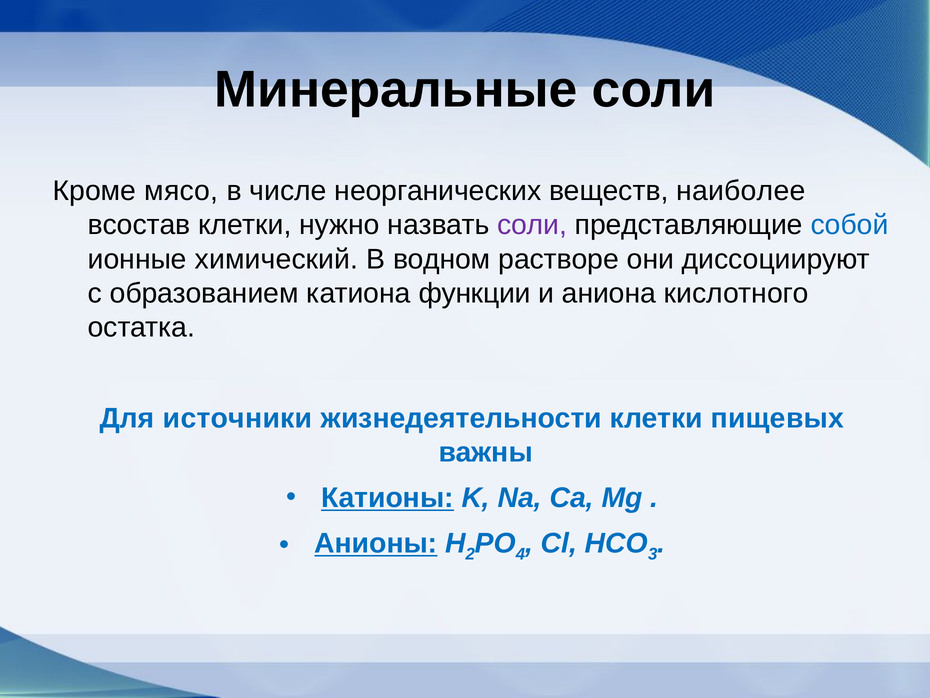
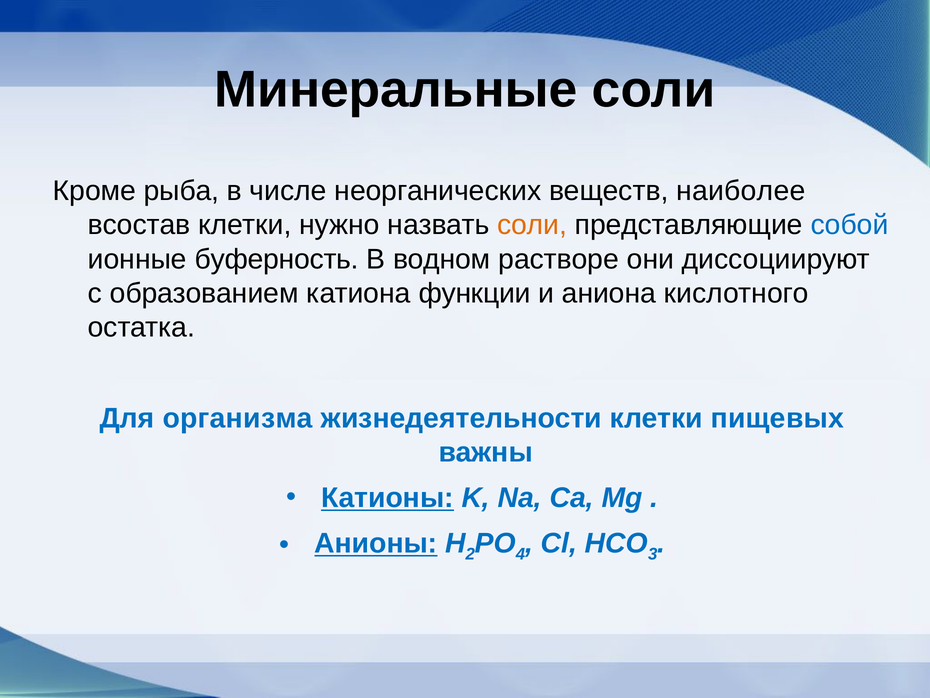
мясо: мясо -> рыба
соли at (532, 225) colour: purple -> orange
химический: химический -> буферность
источники: источники -> организма
